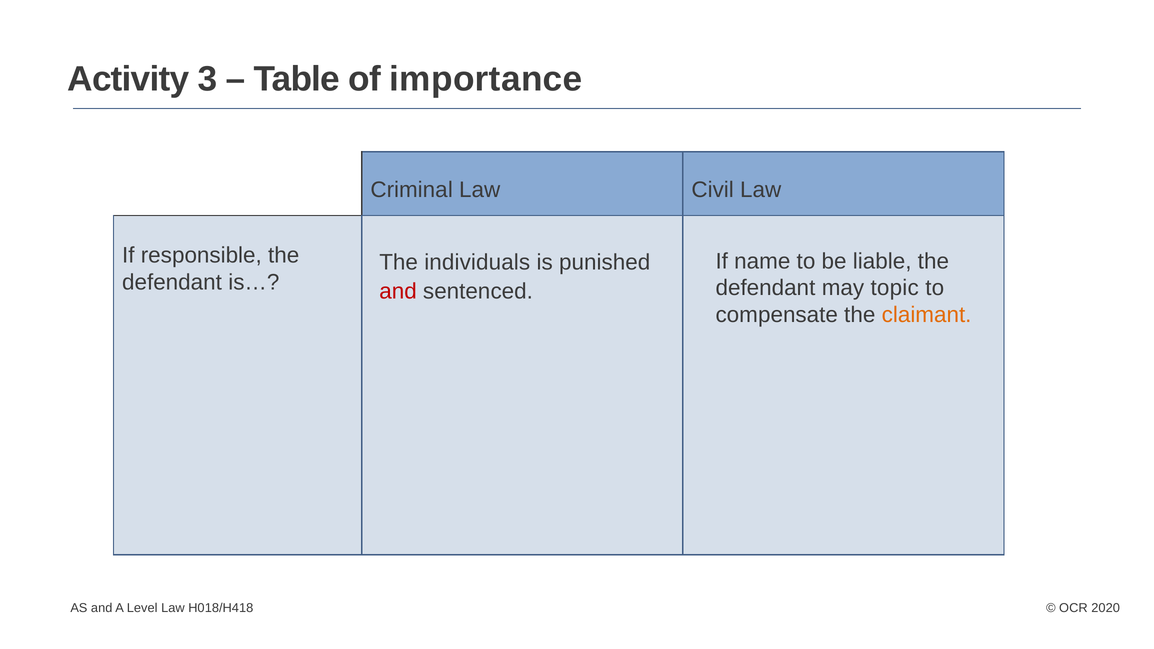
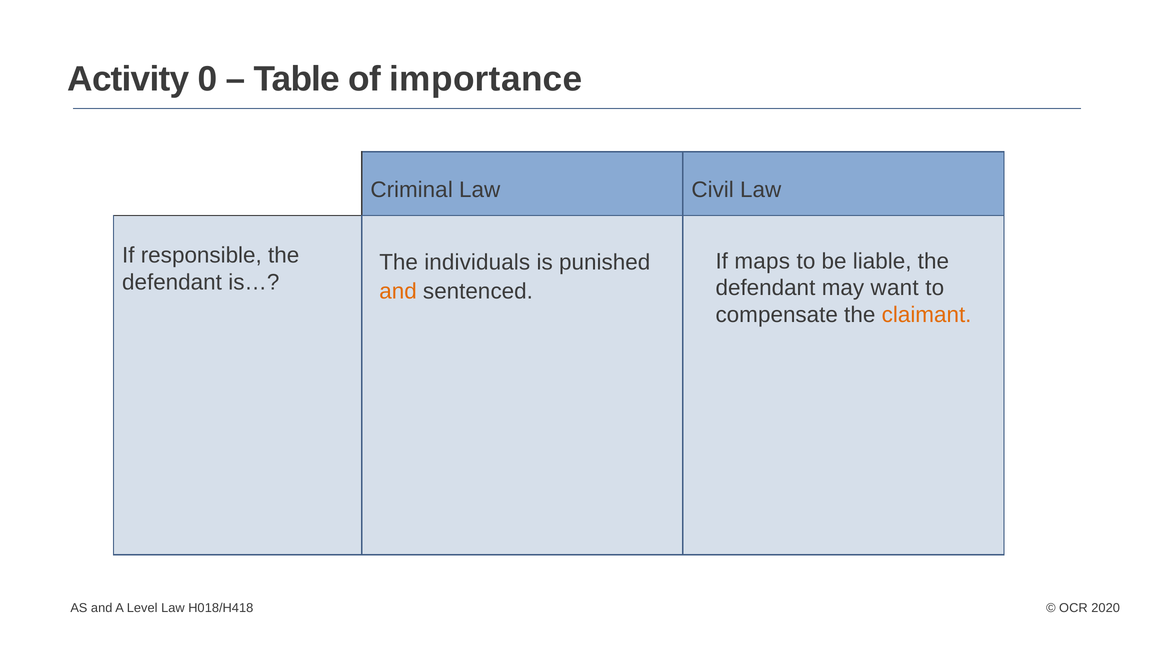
3: 3 -> 0
name: name -> maps
topic: topic -> want
and at (398, 291) colour: red -> orange
